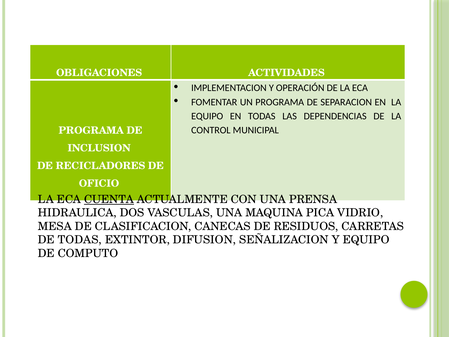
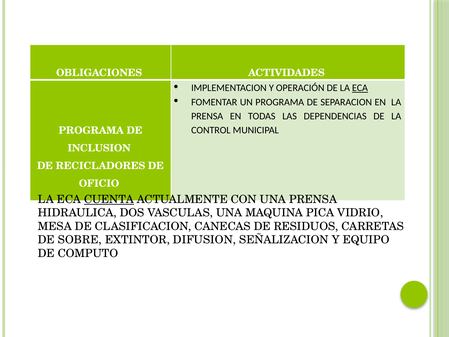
ECA at (360, 88) underline: none -> present
EQUIPO at (207, 116): EQUIPO -> PRENSA
DE TODAS: TODAS -> SOBRE
